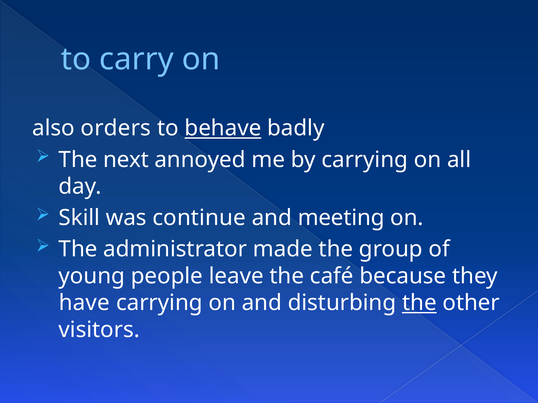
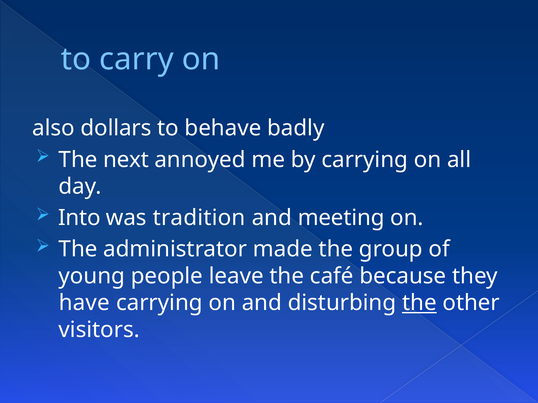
orders: orders -> dollars
behave underline: present -> none
Skill: Skill -> Into
continue: continue -> tradition
